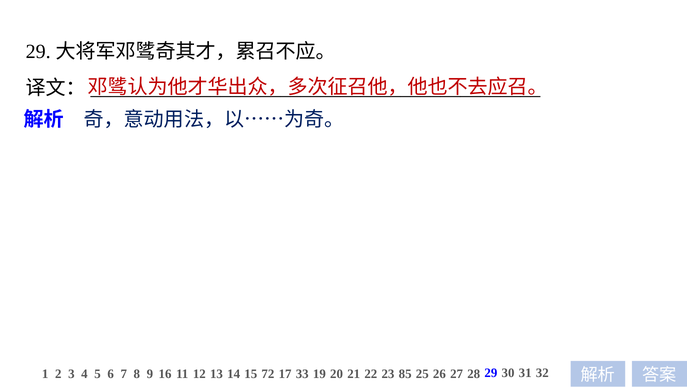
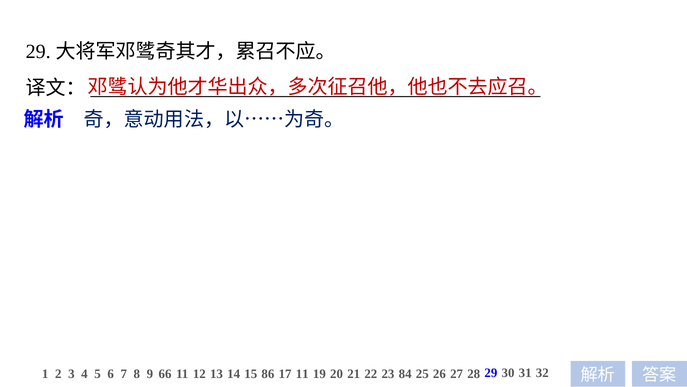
16: 16 -> 66
72: 72 -> 86
17 33: 33 -> 11
85: 85 -> 84
